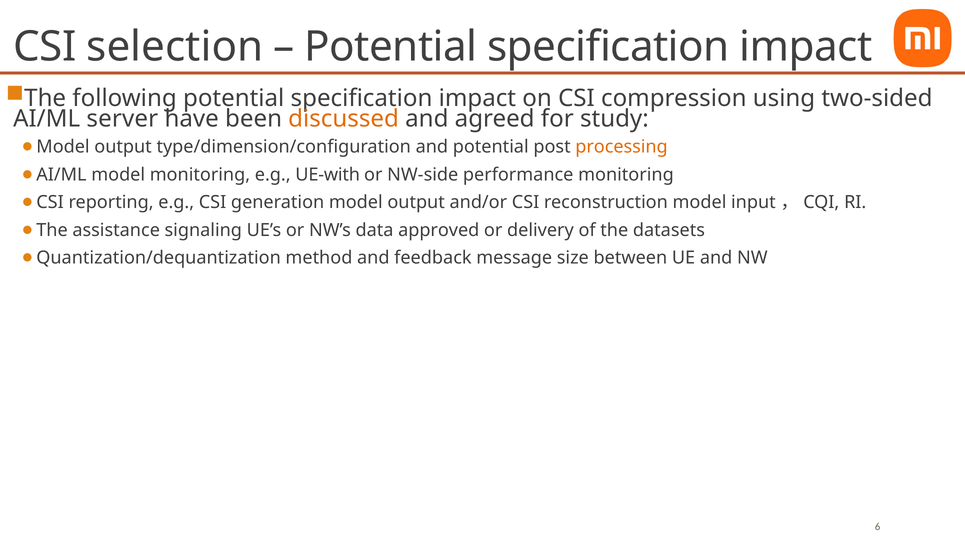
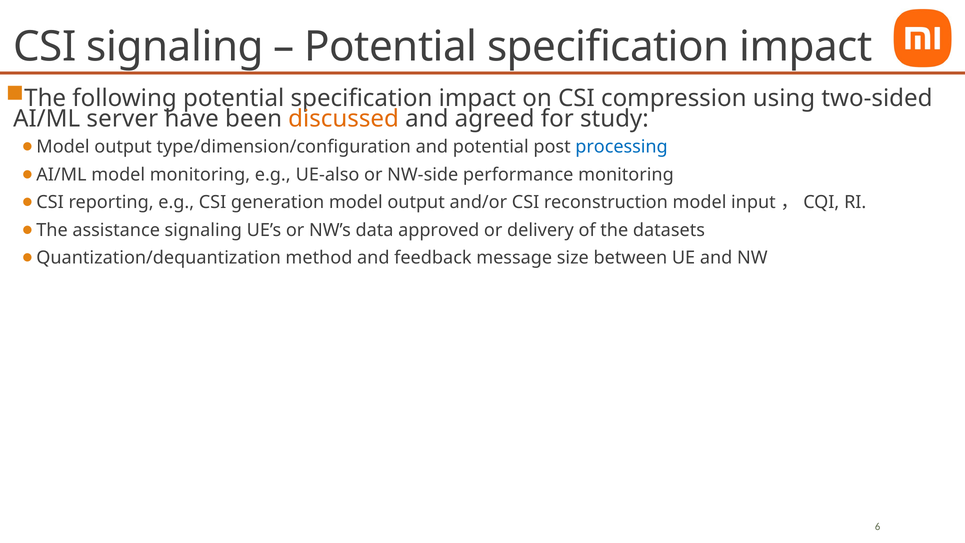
CSI selection: selection -> signaling
processing colour: orange -> blue
UE-with: UE-with -> UE-also
